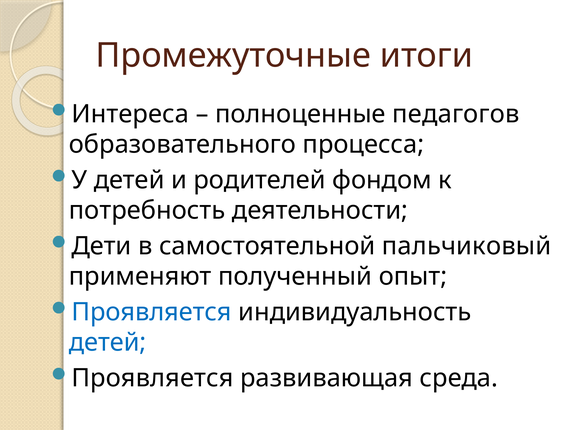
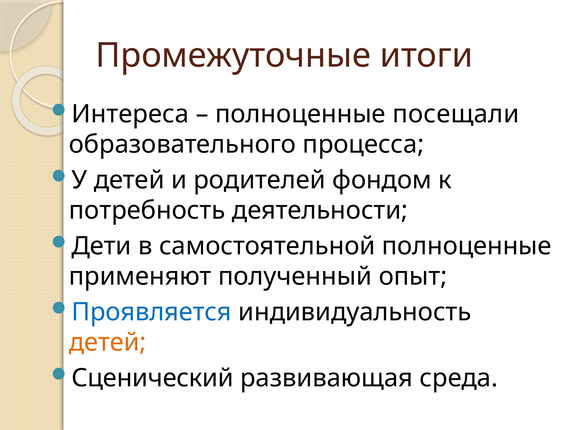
педагогов: педагогов -> посещали
самостоятельной пальчиковый: пальчиковый -> полноценные
детей at (108, 342) colour: blue -> orange
Проявляется at (152, 378): Проявляется -> Сценический
